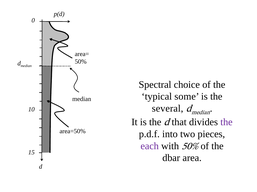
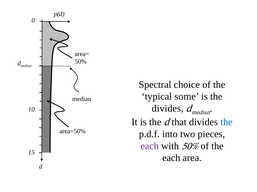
several at (168, 109): several -> divides
the at (226, 123) colour: purple -> blue
dbar at (171, 159): dbar -> each
